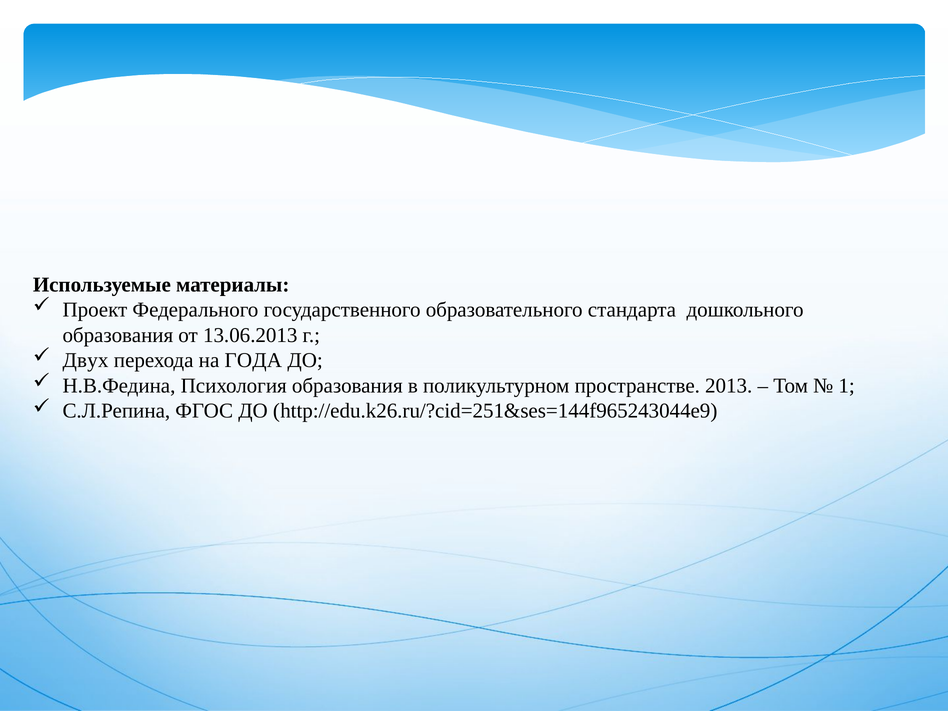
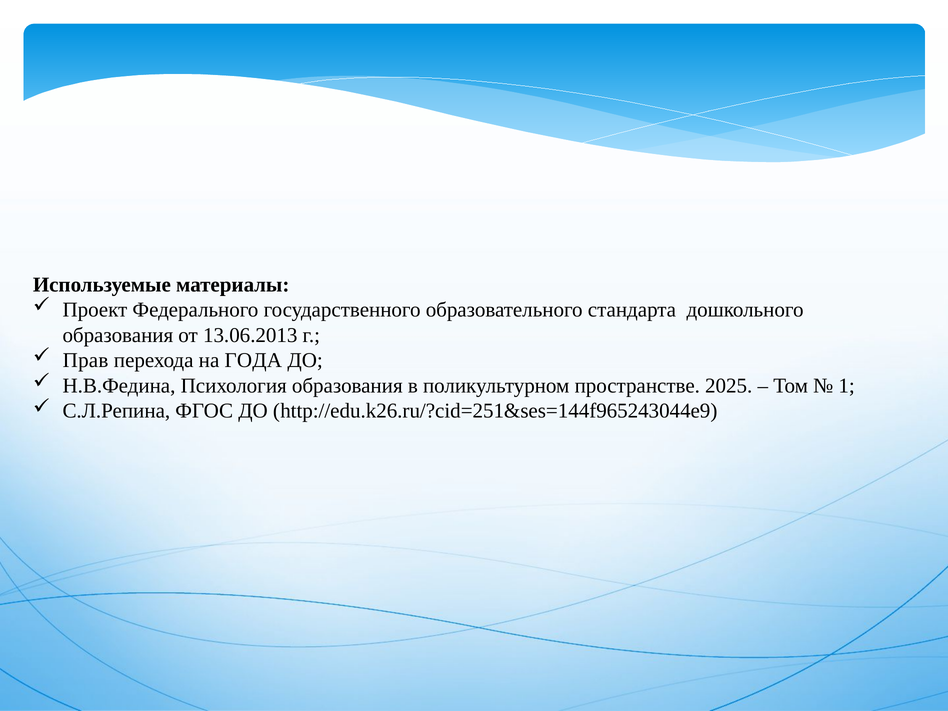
Двух: Двух -> Прав
2013: 2013 -> 2025
